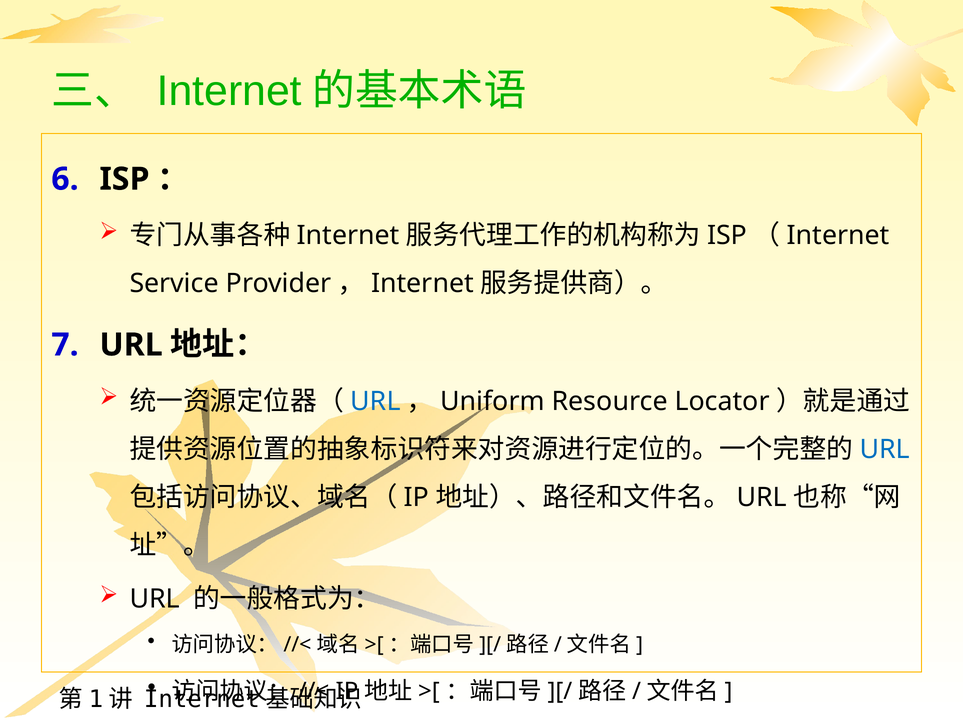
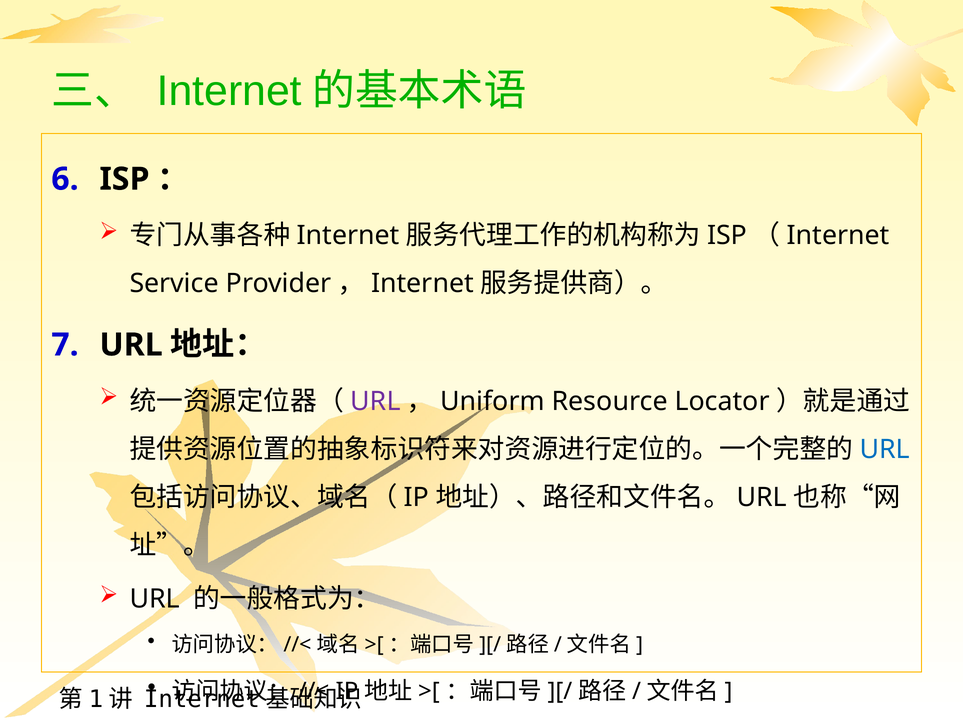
URL at (375, 401) colour: blue -> purple
